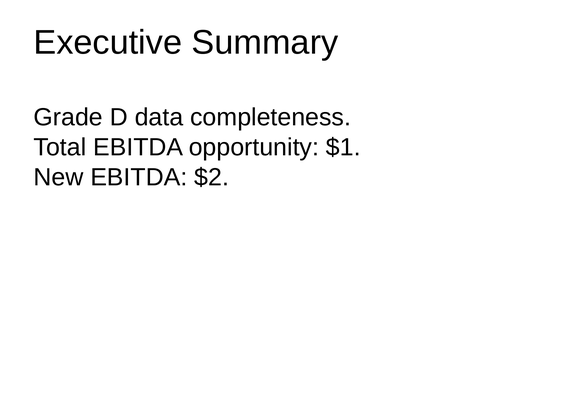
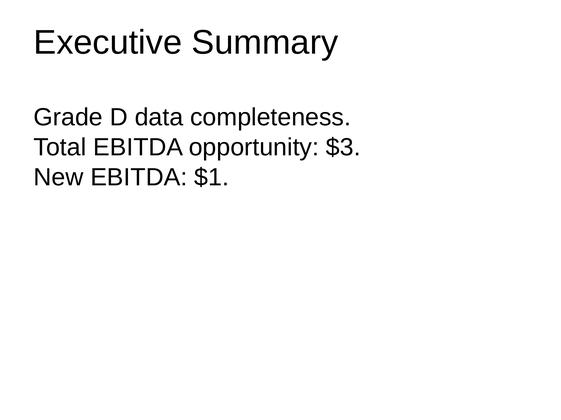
$1: $1 -> $3
$2: $2 -> $1
